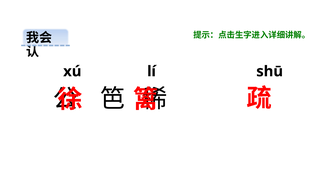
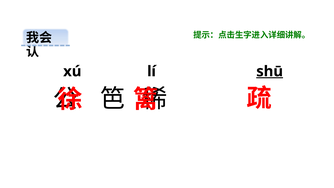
shū underline: none -> present
